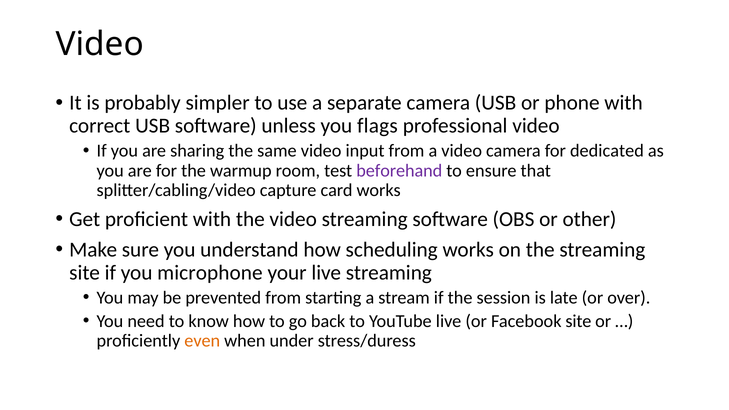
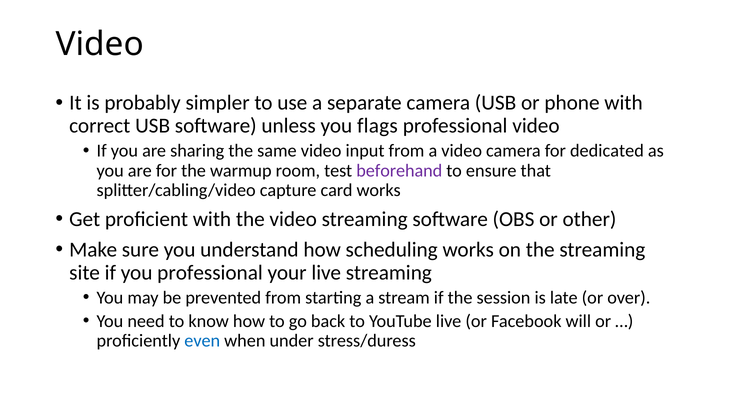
you microphone: microphone -> professional
Facebook site: site -> will
even colour: orange -> blue
